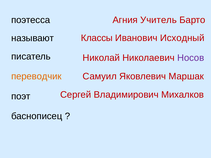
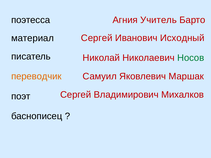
Классы at (97, 38): Классы -> Сергей
называют: называют -> материал
Носов colour: purple -> green
